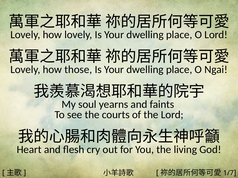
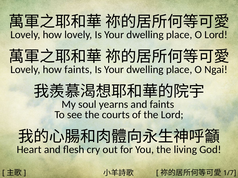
how those: those -> faints
